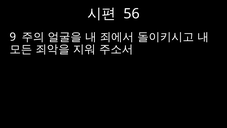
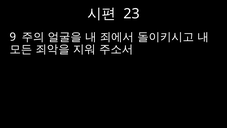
56: 56 -> 23
